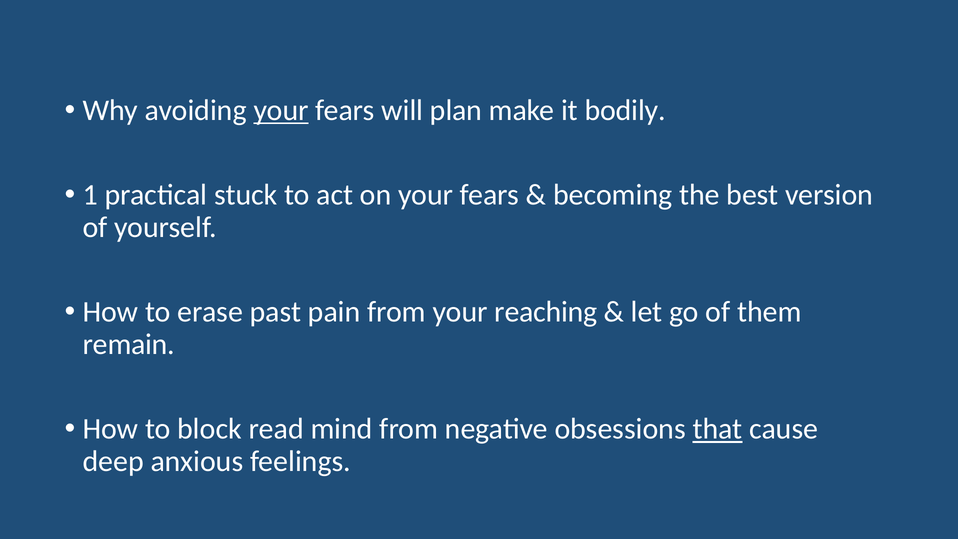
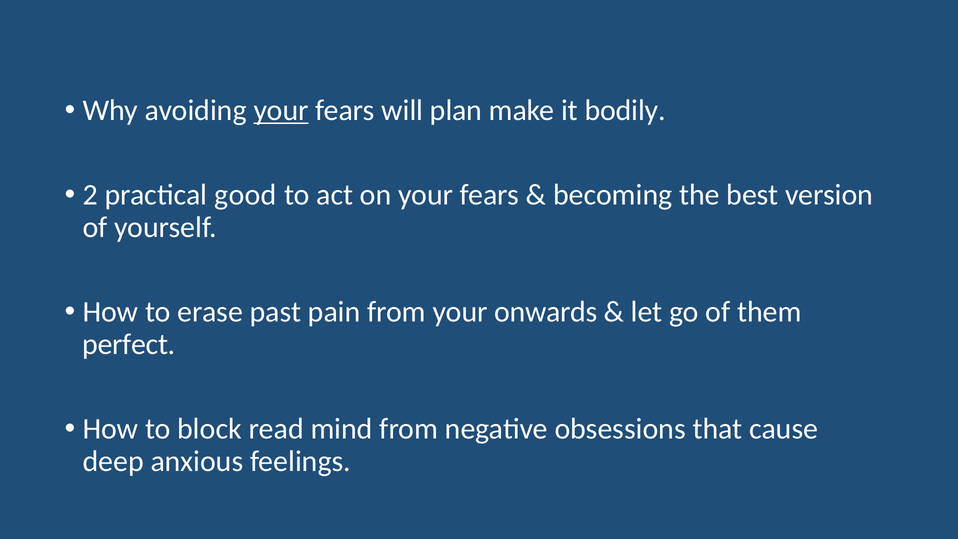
1: 1 -> 2
stuck: stuck -> good
reaching: reaching -> onwards
remain: remain -> perfect
that underline: present -> none
